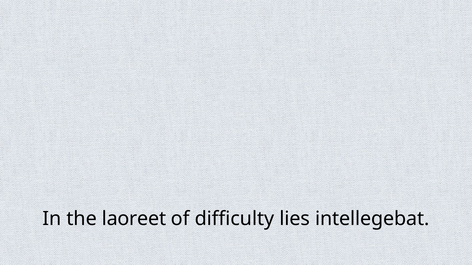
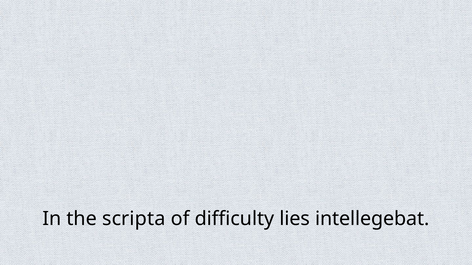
laoreet: laoreet -> scripta
